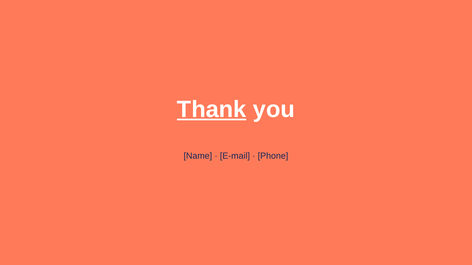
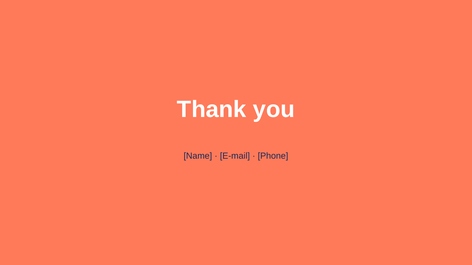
Thank underline: present -> none
